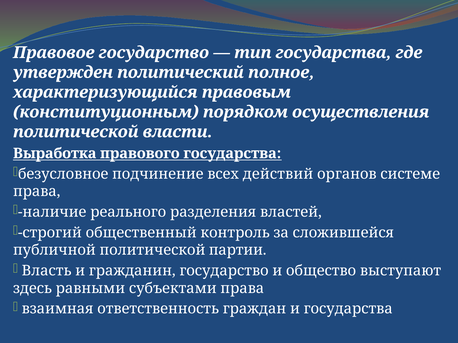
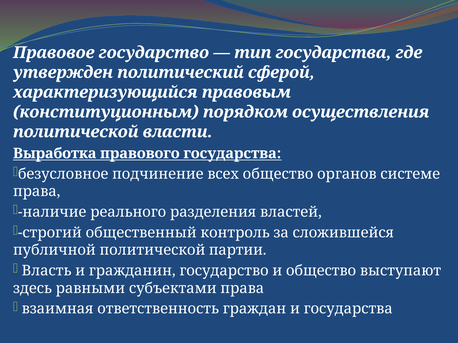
полное: полное -> сферой
всех действий: действий -> общество
